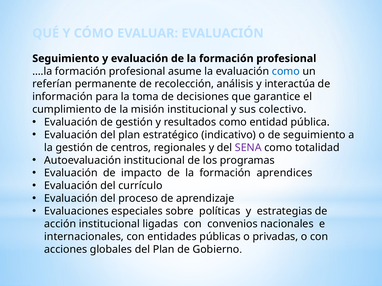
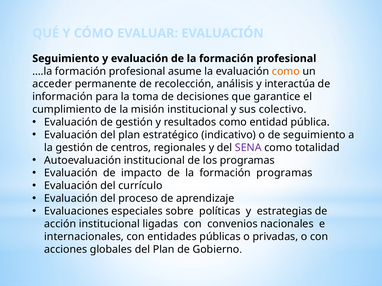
como at (286, 71) colour: blue -> orange
referían: referían -> acceder
formación aprendices: aprendices -> programas
